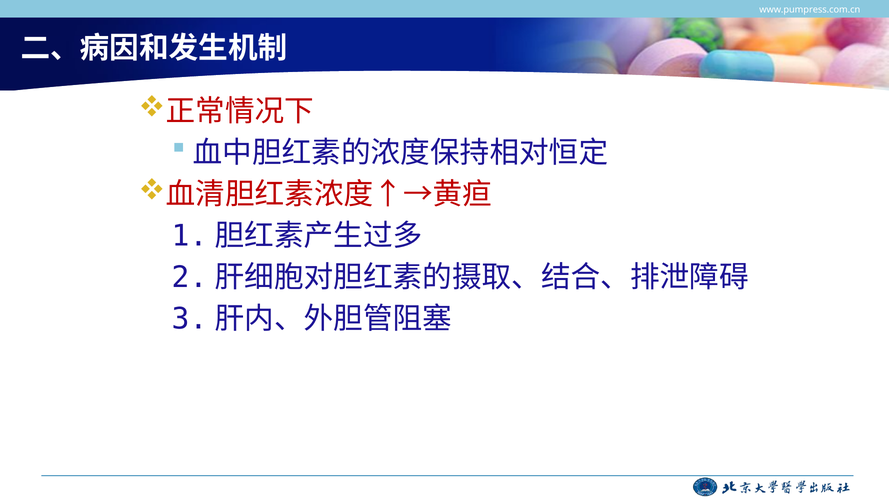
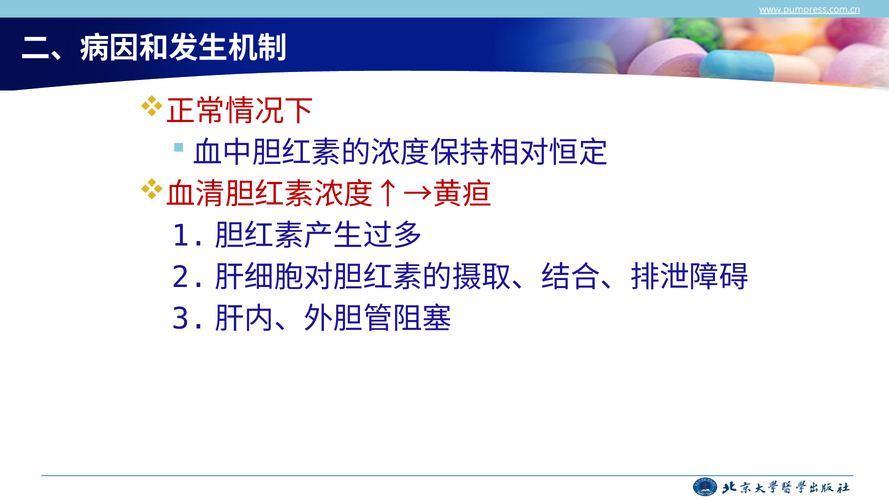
www.pumpress.com.cn underline: none -> present
